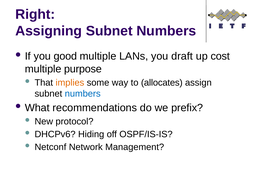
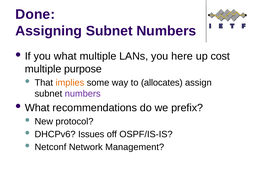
Right: Right -> Done
you good: good -> what
draft: draft -> here
numbers at (83, 94) colour: blue -> purple
Hiding: Hiding -> Issues
